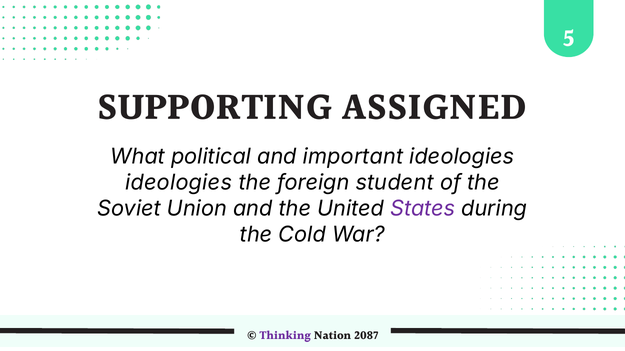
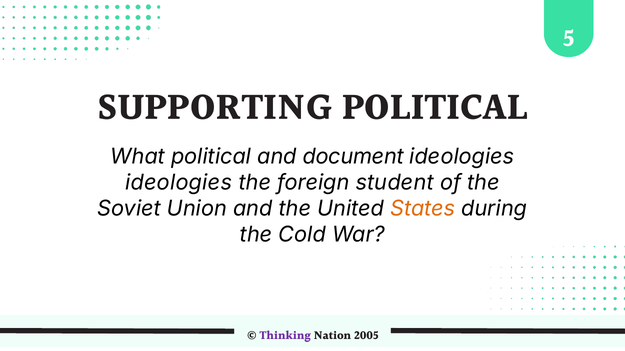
SUPPORTING ASSIGNED: ASSIGNED -> POLITICAL
important: important -> document
States colour: purple -> orange
2087: 2087 -> 2005
